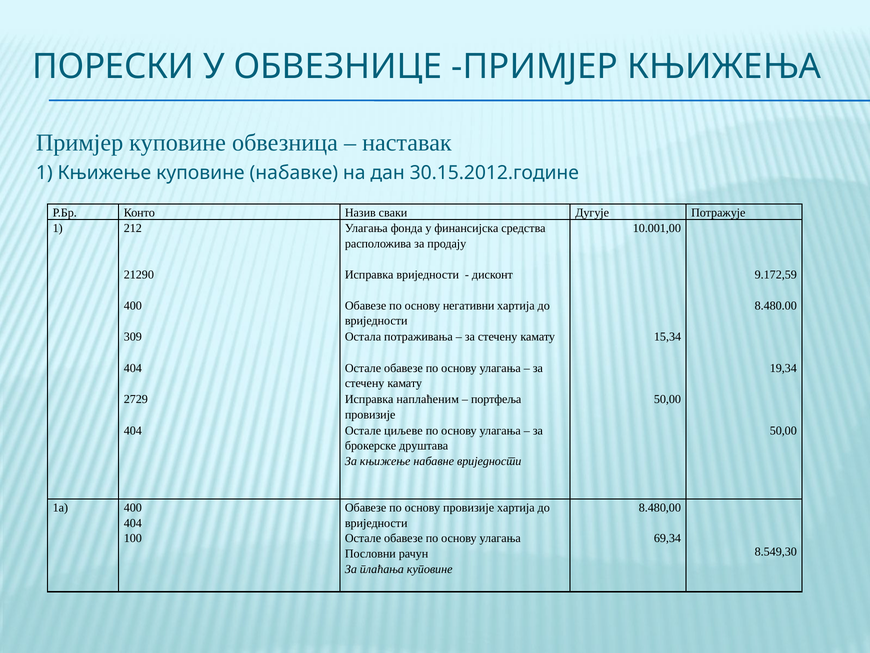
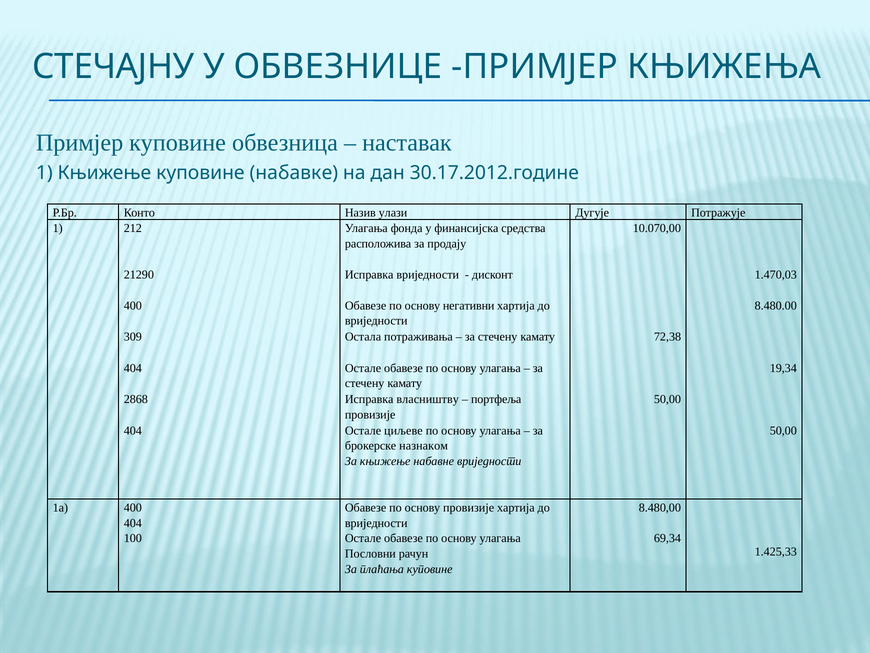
ПОРЕСКИ: ПОРЕСКИ -> СТЕЧАЈНУ
30.15.2012.године: 30.15.2012.године -> 30.17.2012.године
сваки: сваки -> улази
10.001,00: 10.001,00 -> 10.070,00
9.172,59: 9.172,59 -> 1.470,03
15,34: 15,34 -> 72,38
2729: 2729 -> 2868
наплаћеним: наплаћеним -> власништву
друштава: друштава -> назнаком
8.549,30: 8.549,30 -> 1.425,33
